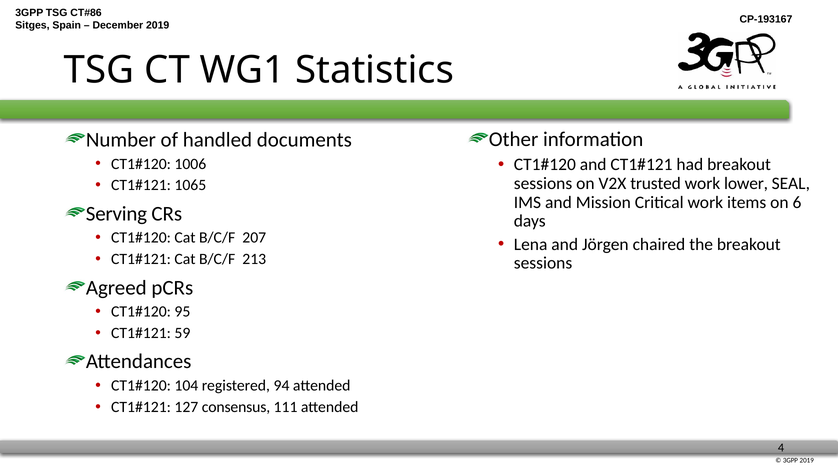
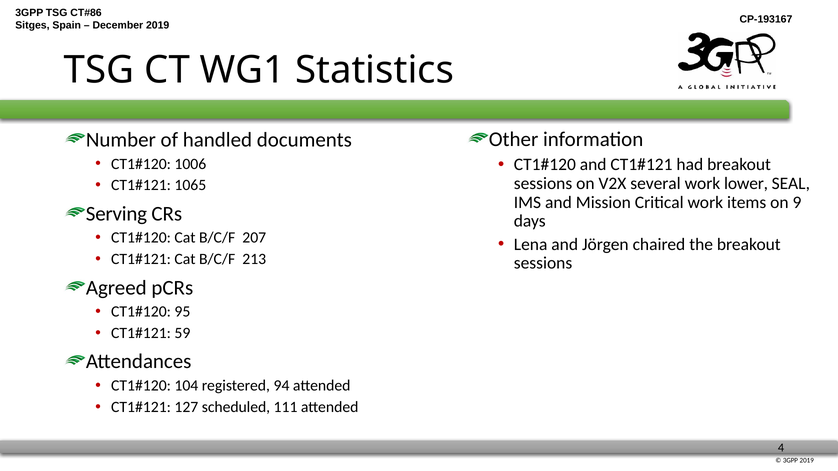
trusted: trusted -> several
6: 6 -> 9
consensus: consensus -> scheduled
